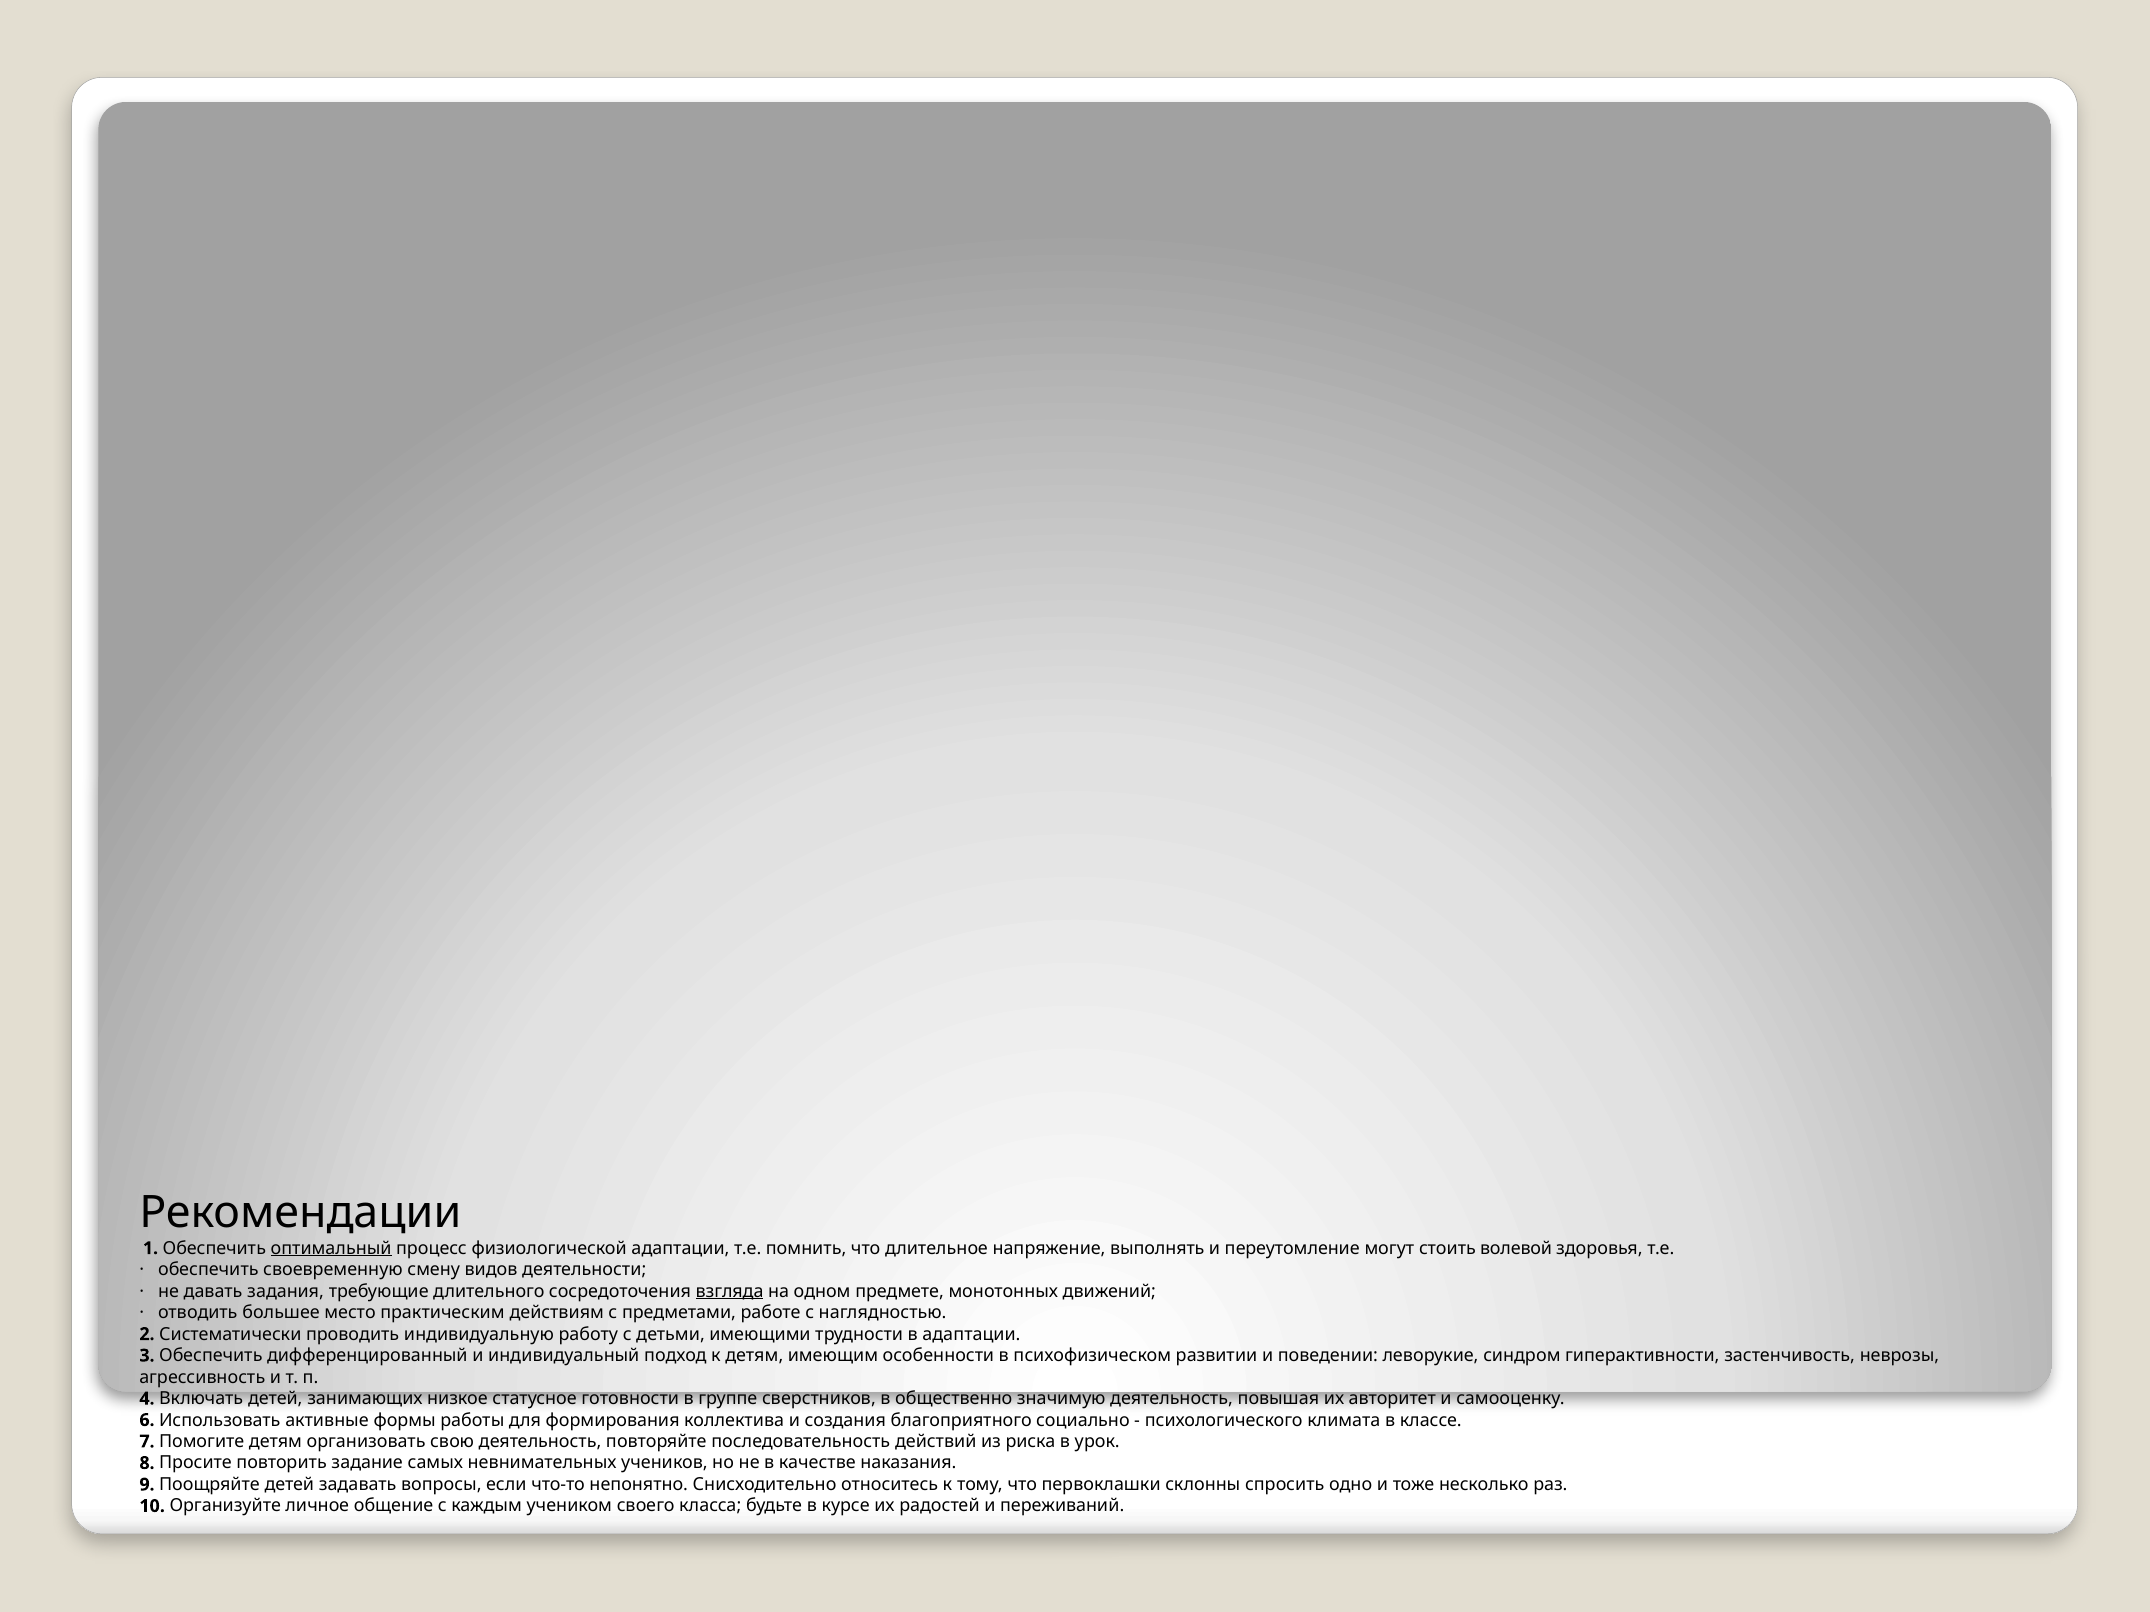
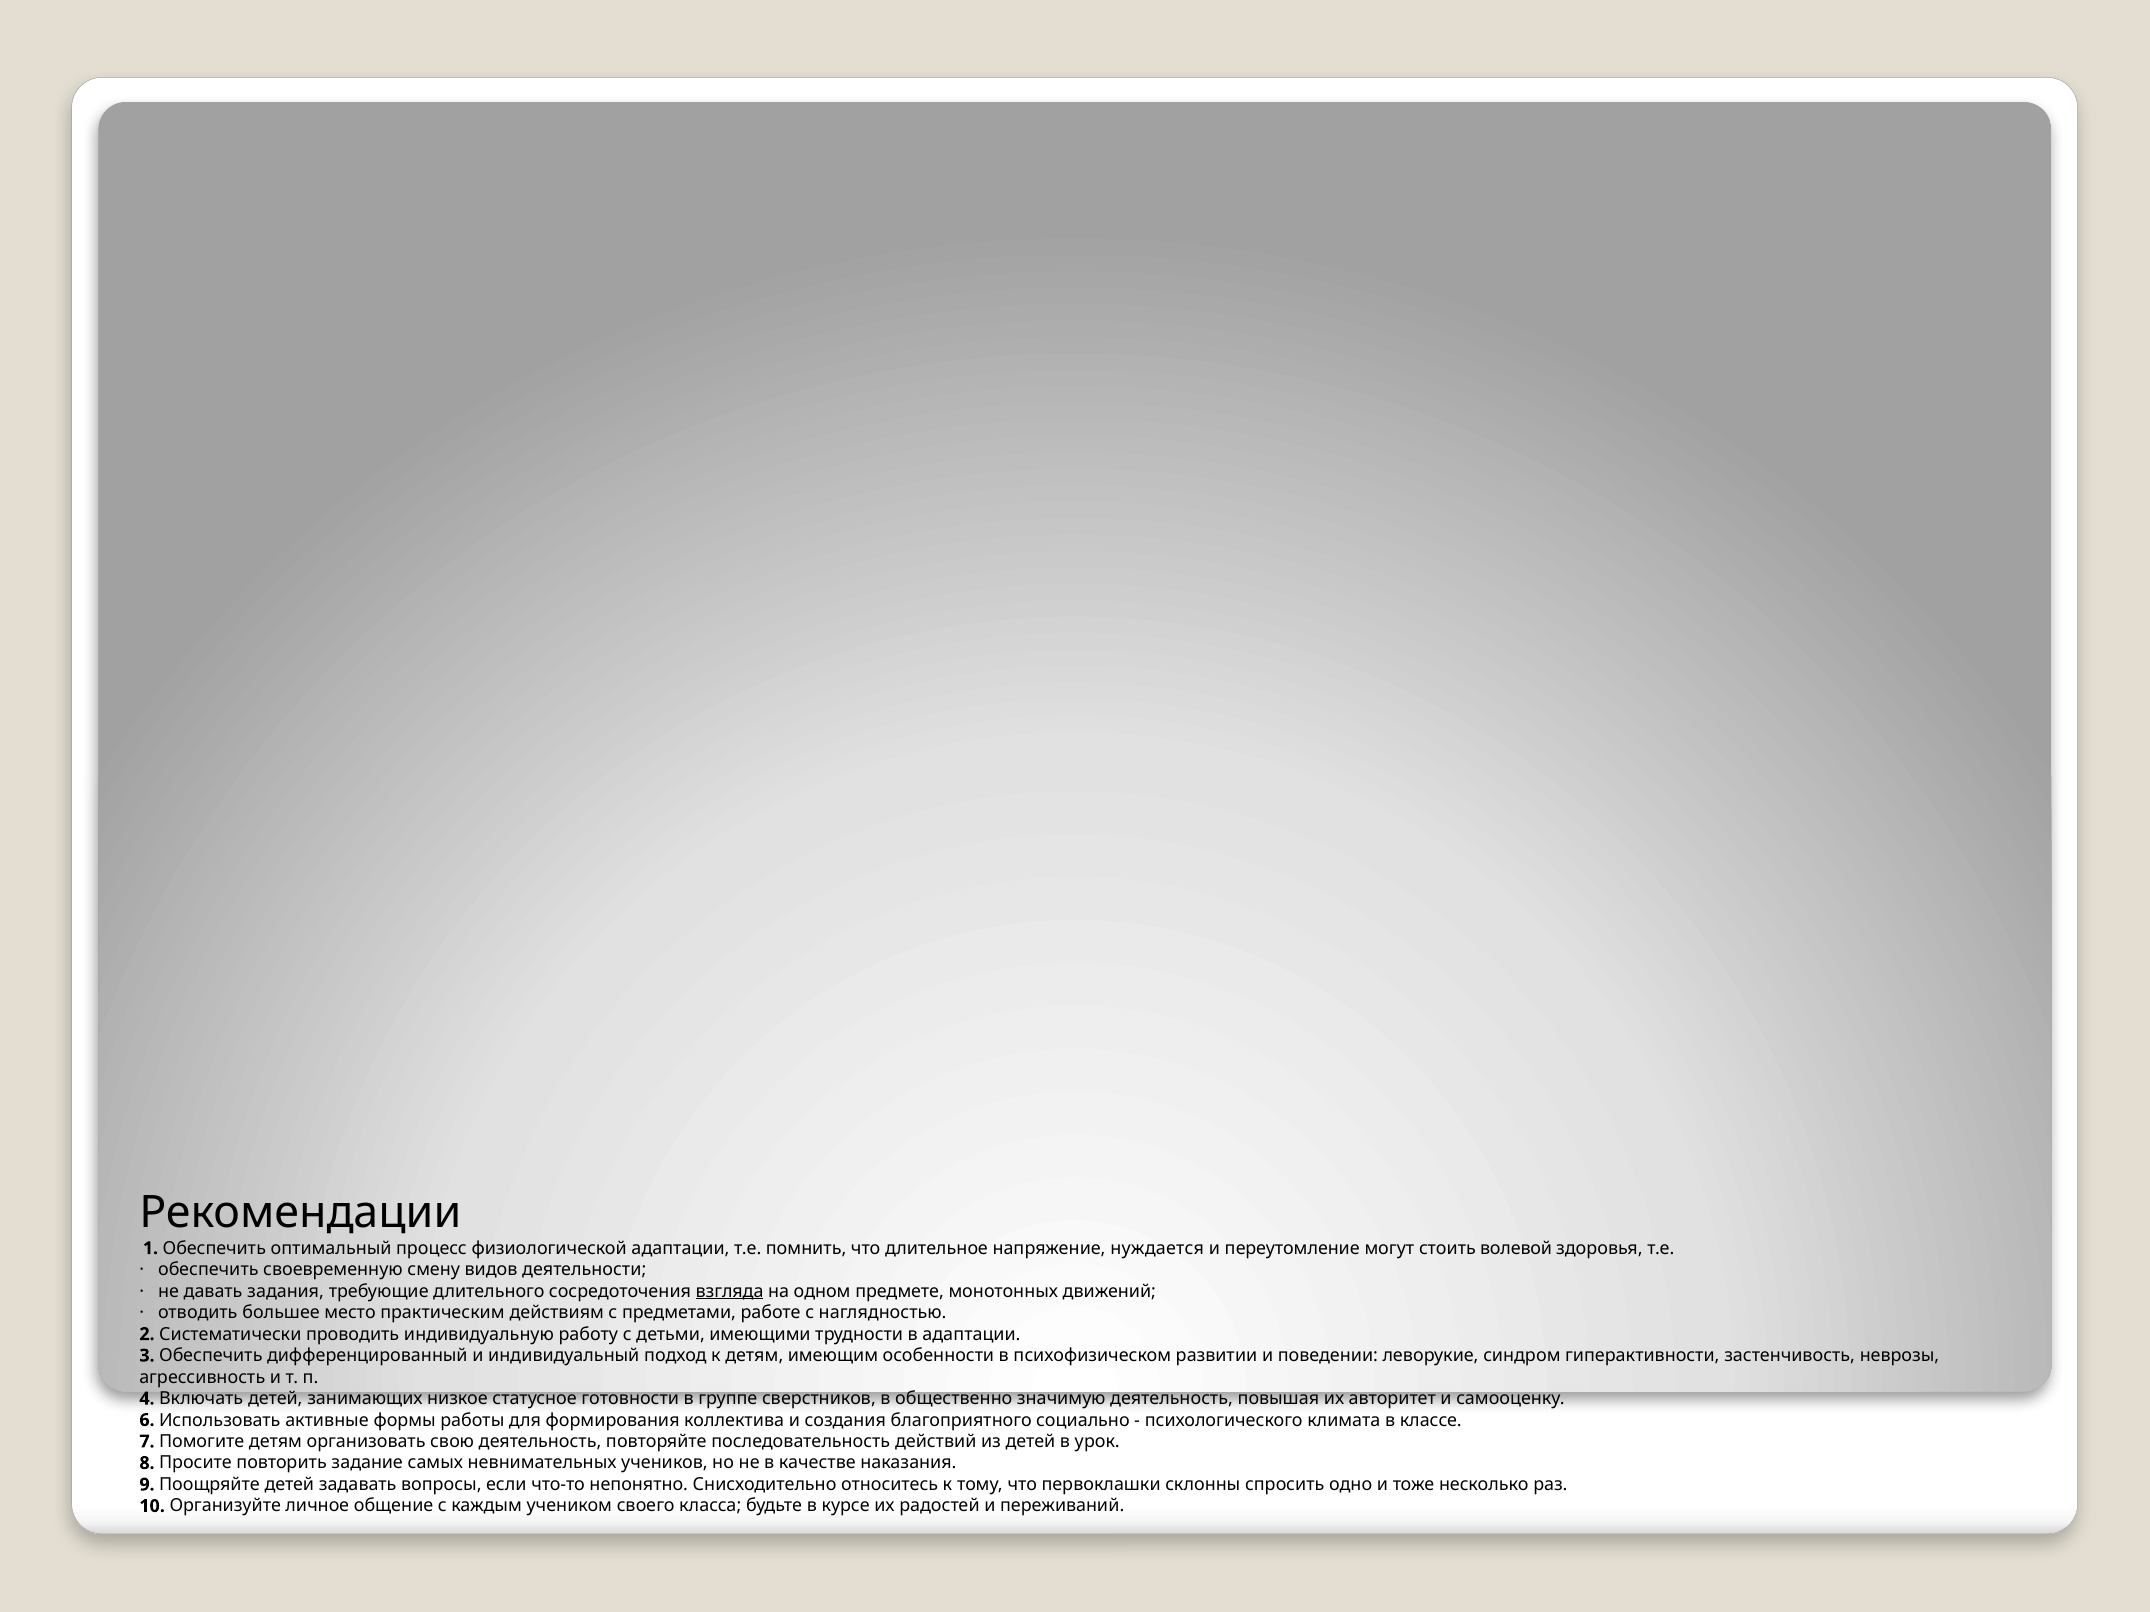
оптимальный underline: present -> none
выполнять: выполнять -> нуждается
из риска: риска -> детей
